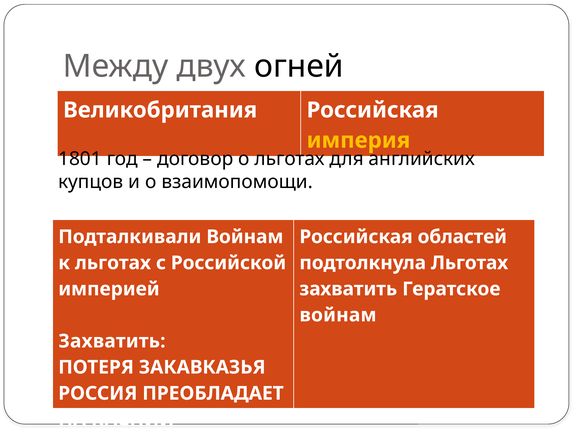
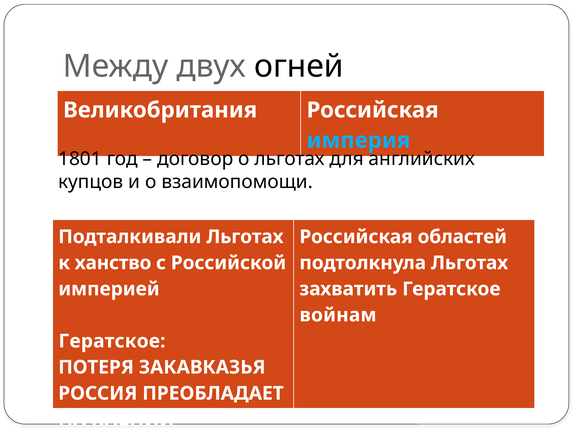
империя colour: yellow -> light blue
Подталкивали Войнам: Войнам -> Льготах
к льготах: льготах -> ханство
Захватить at (112, 341): Захватить -> Гератское
